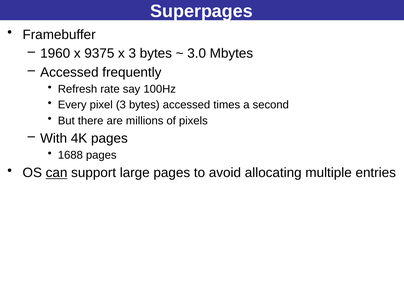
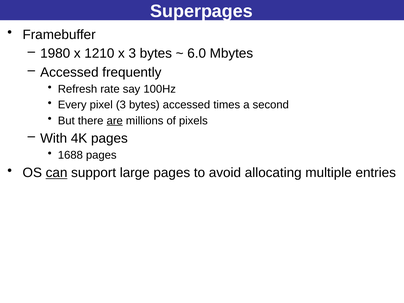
1960: 1960 -> 1980
9375: 9375 -> 1210
3.0: 3.0 -> 6.0
are underline: none -> present
